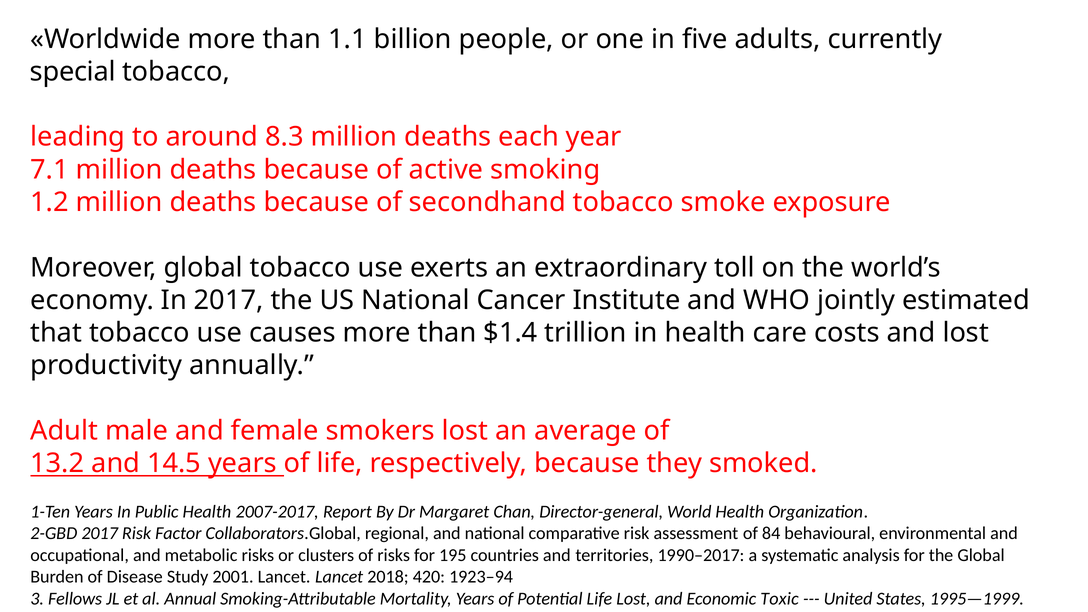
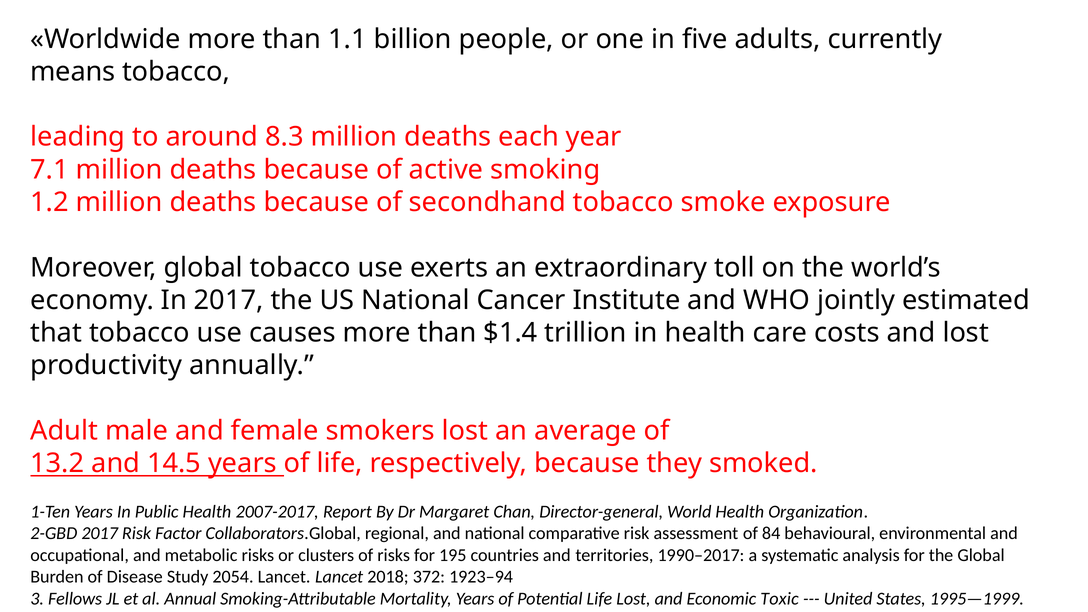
special: special -> means
2001: 2001 -> 2054
420: 420 -> 372
